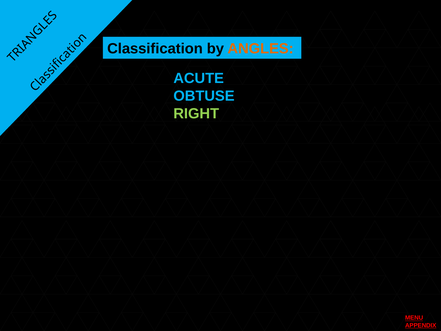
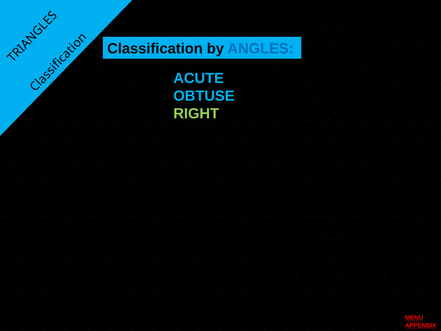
ANGLES colour: orange -> blue
